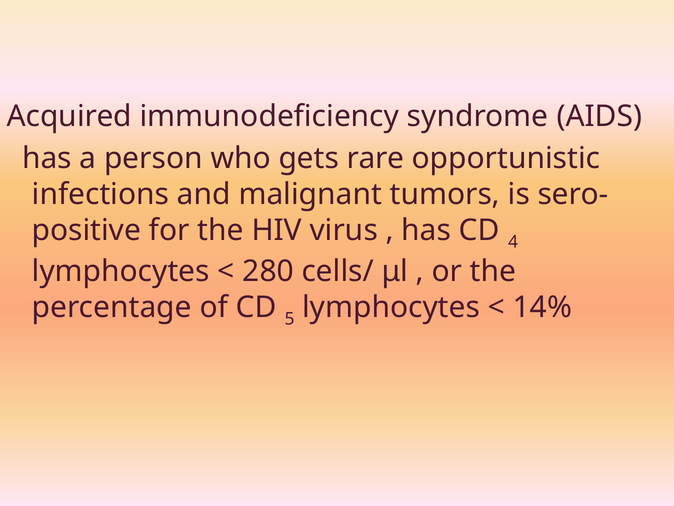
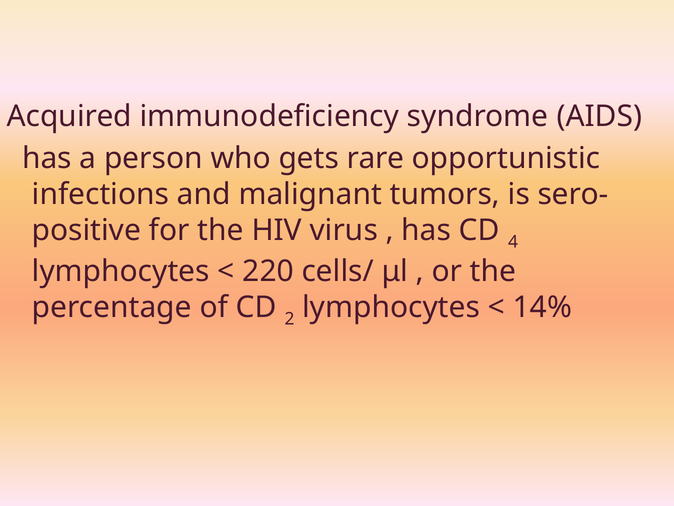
280: 280 -> 220
5: 5 -> 2
